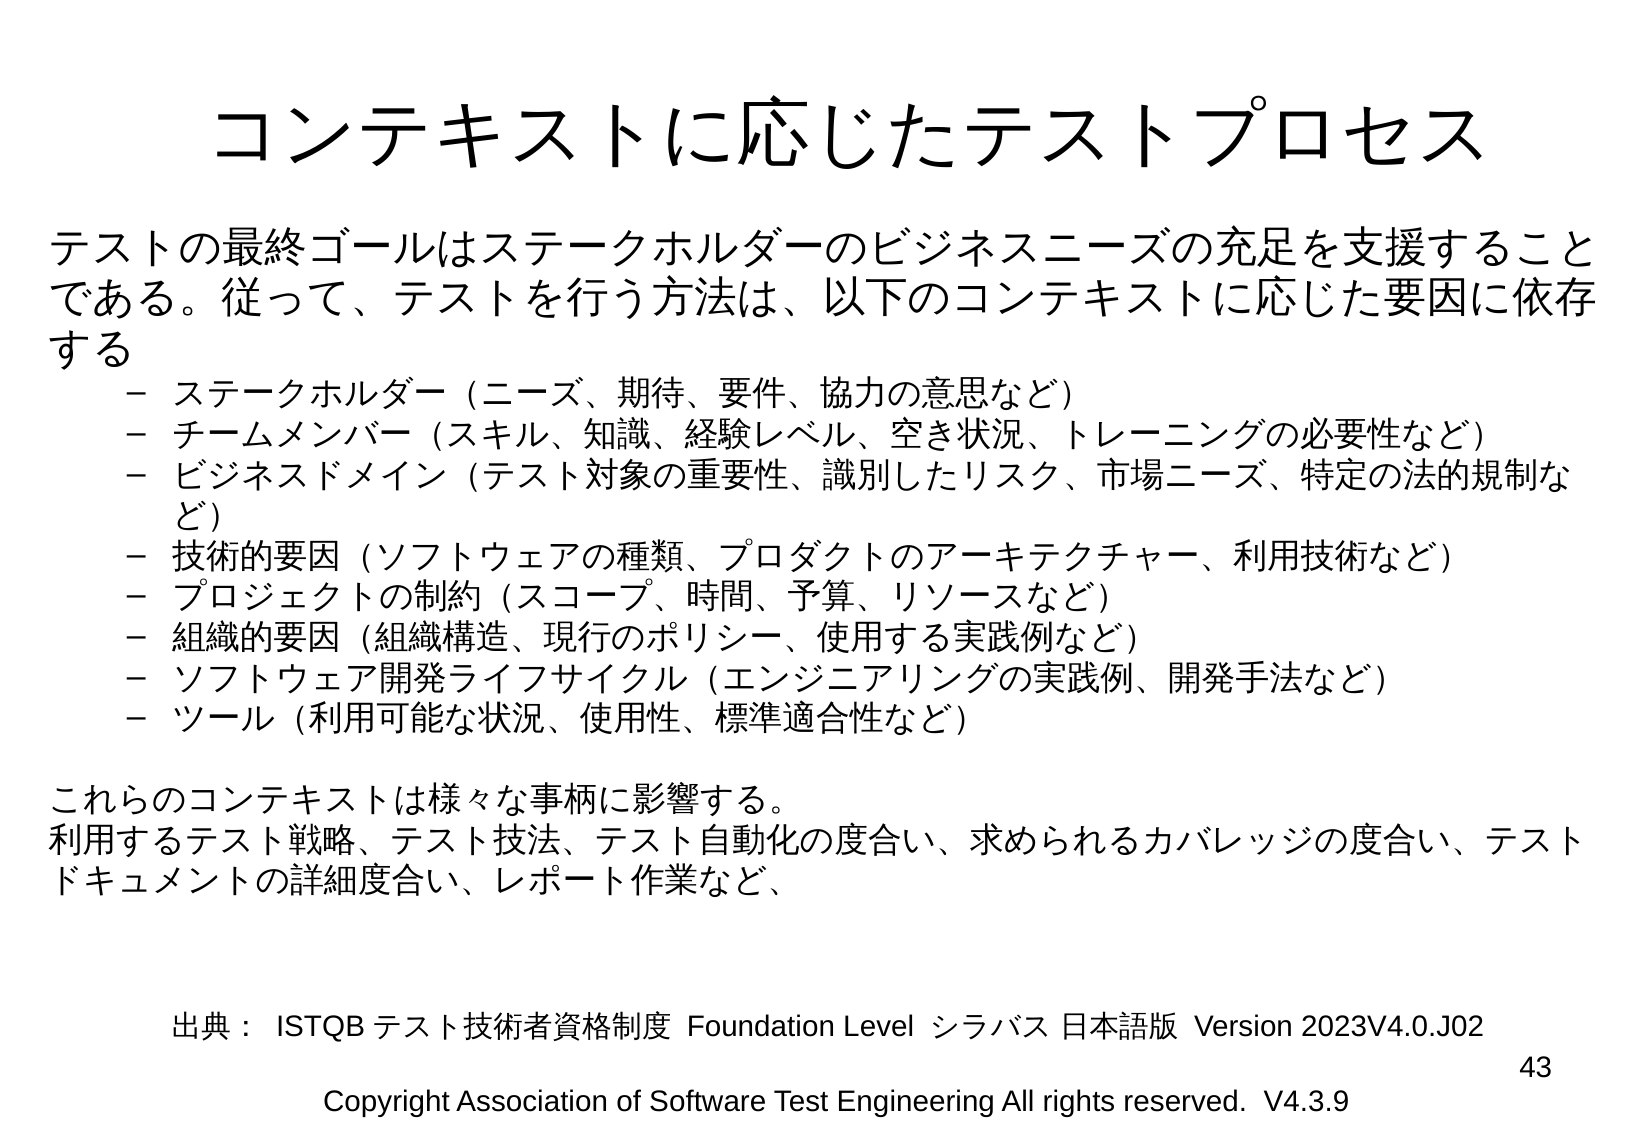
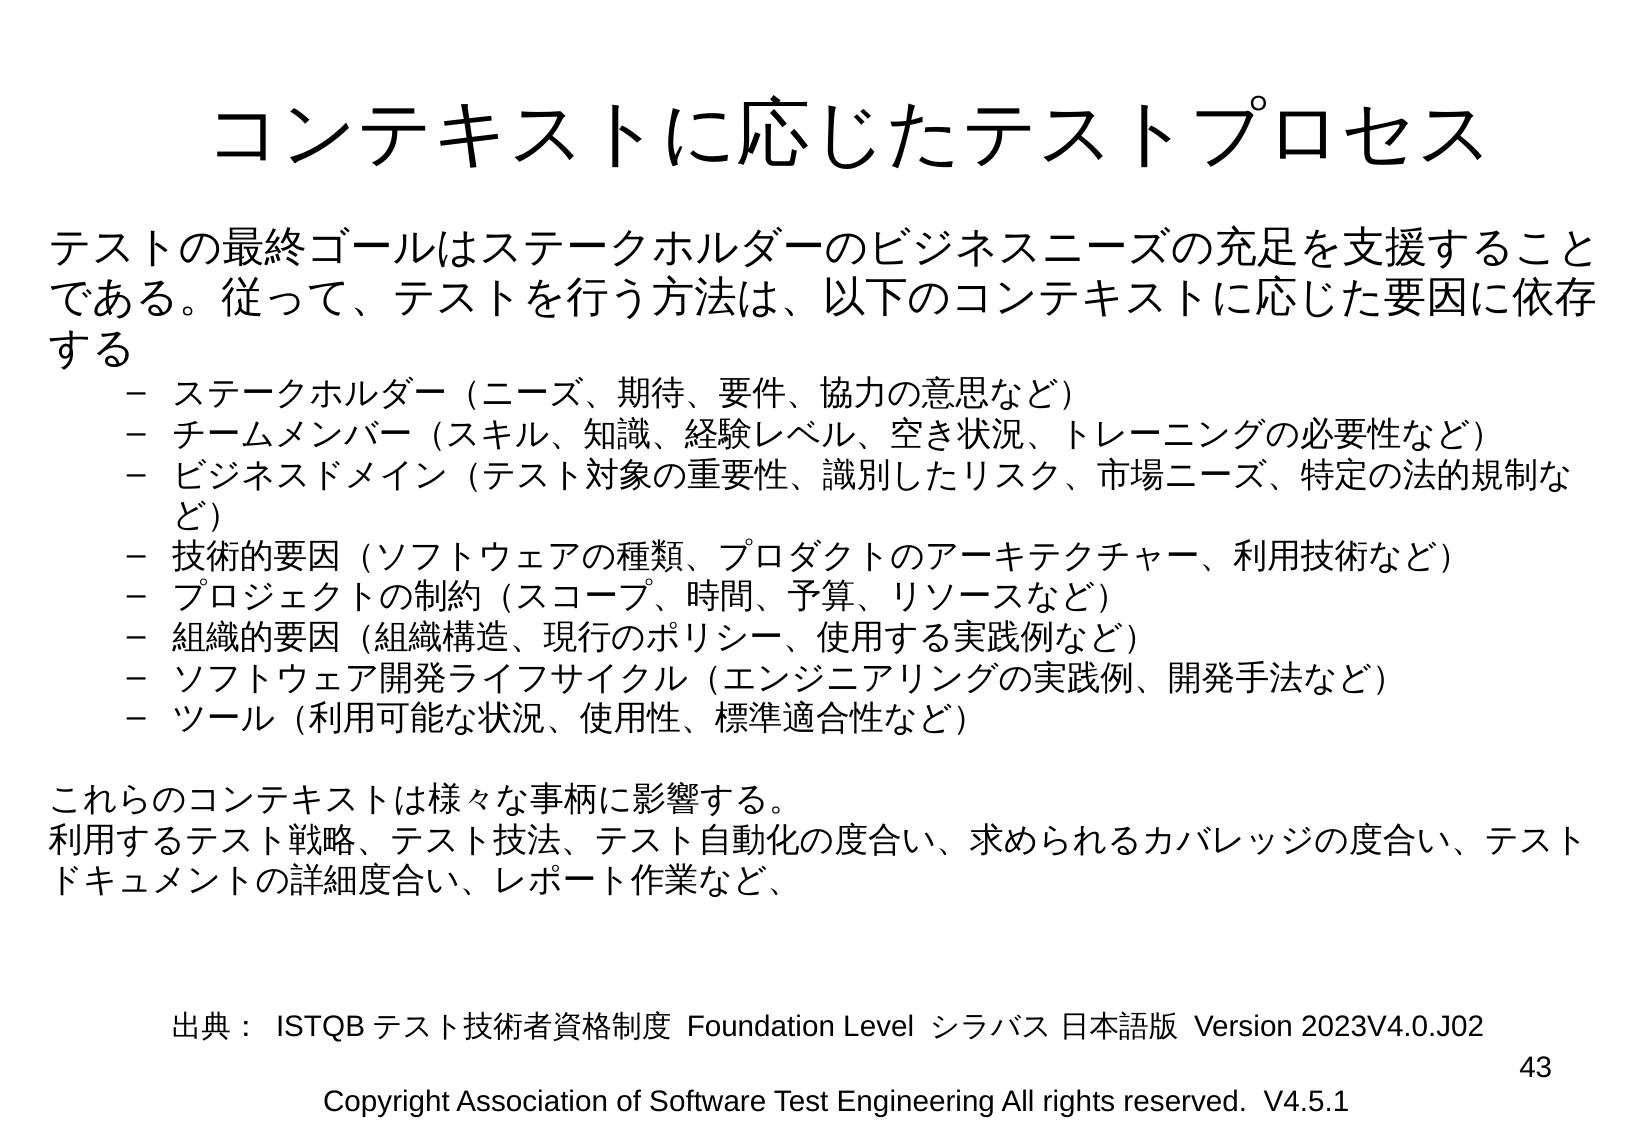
V4.3.9: V4.3.9 -> V4.5.1
